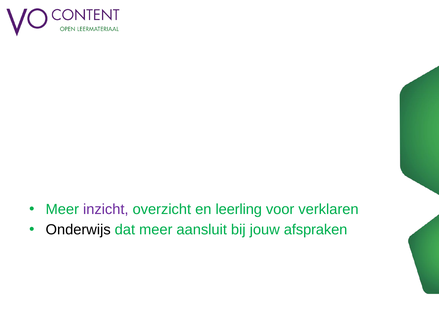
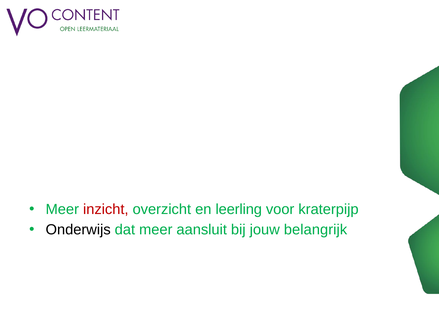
inzicht colour: purple -> red
verklaren: verklaren -> kraterpijp
afspraken: afspraken -> belangrijk
